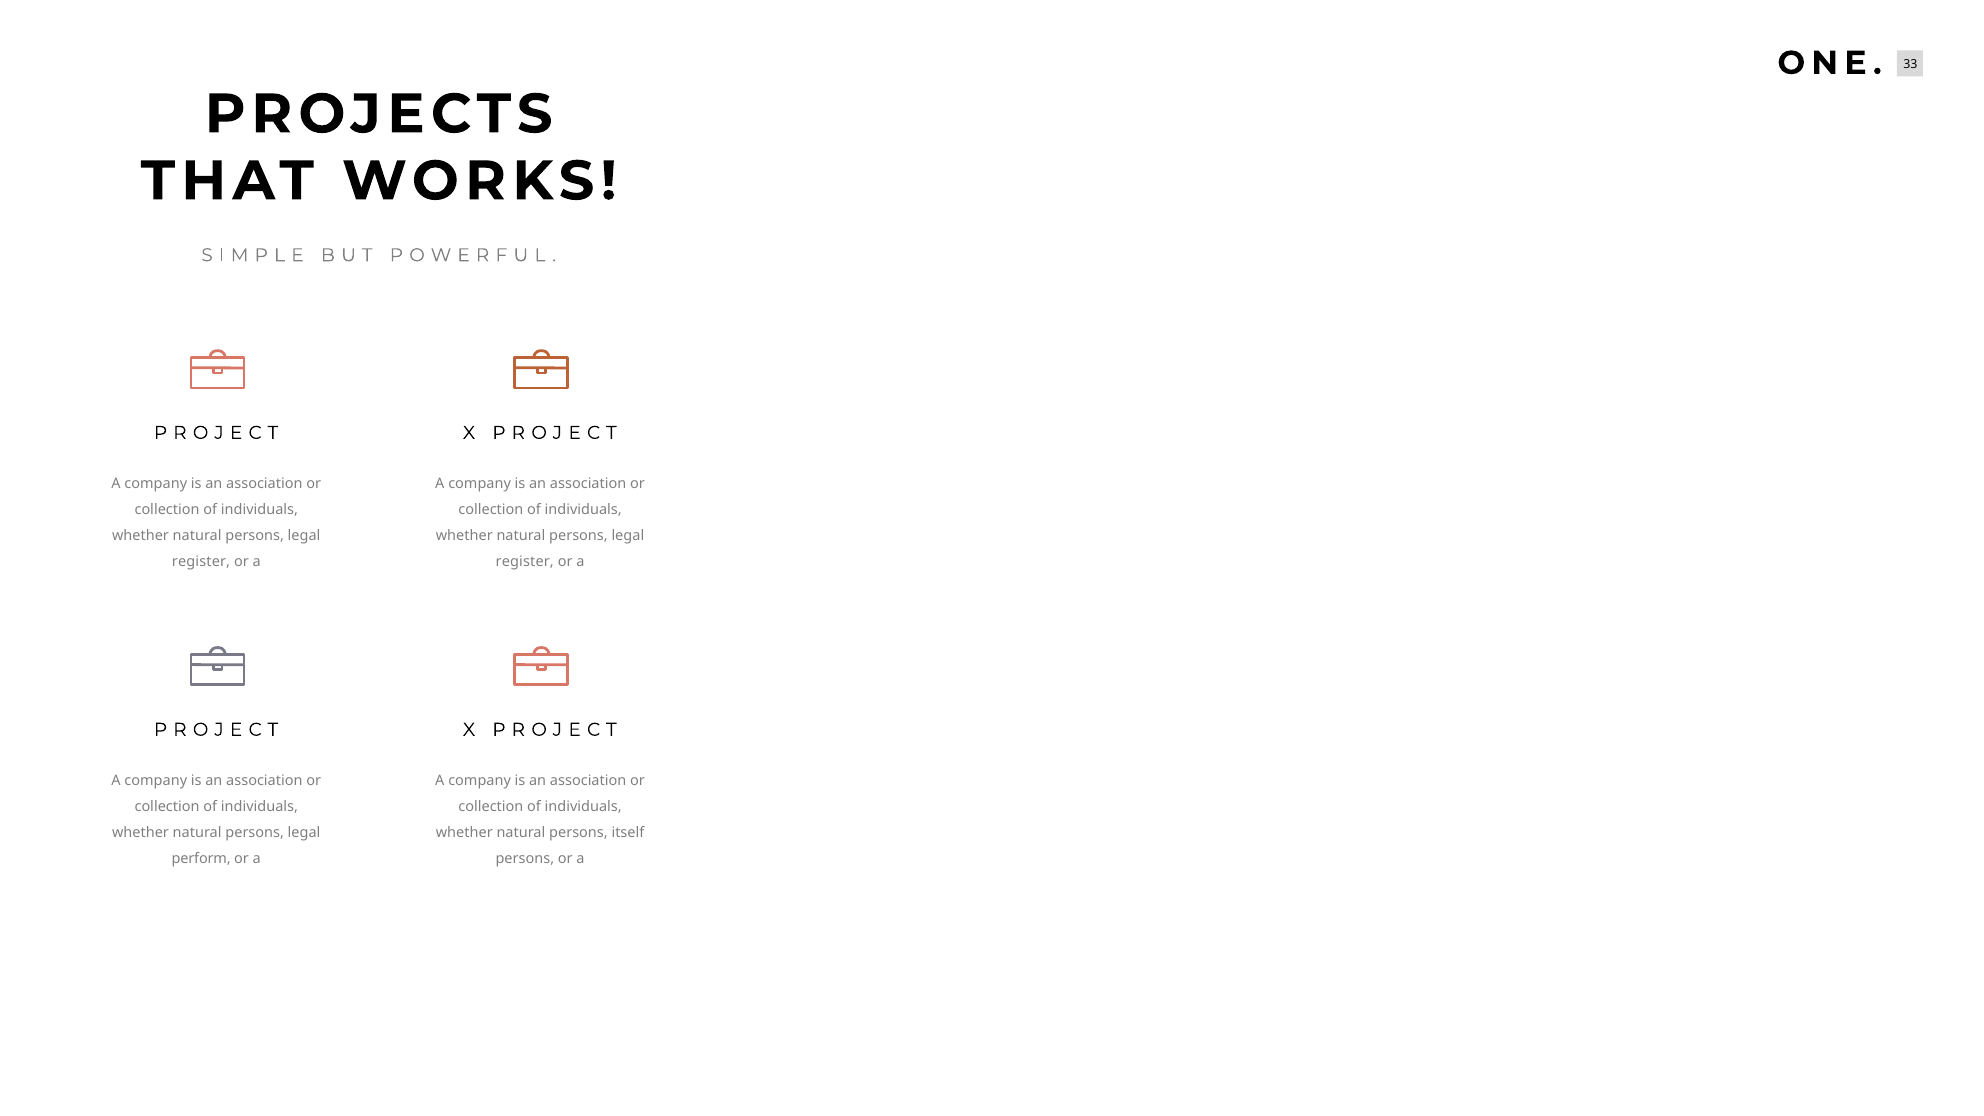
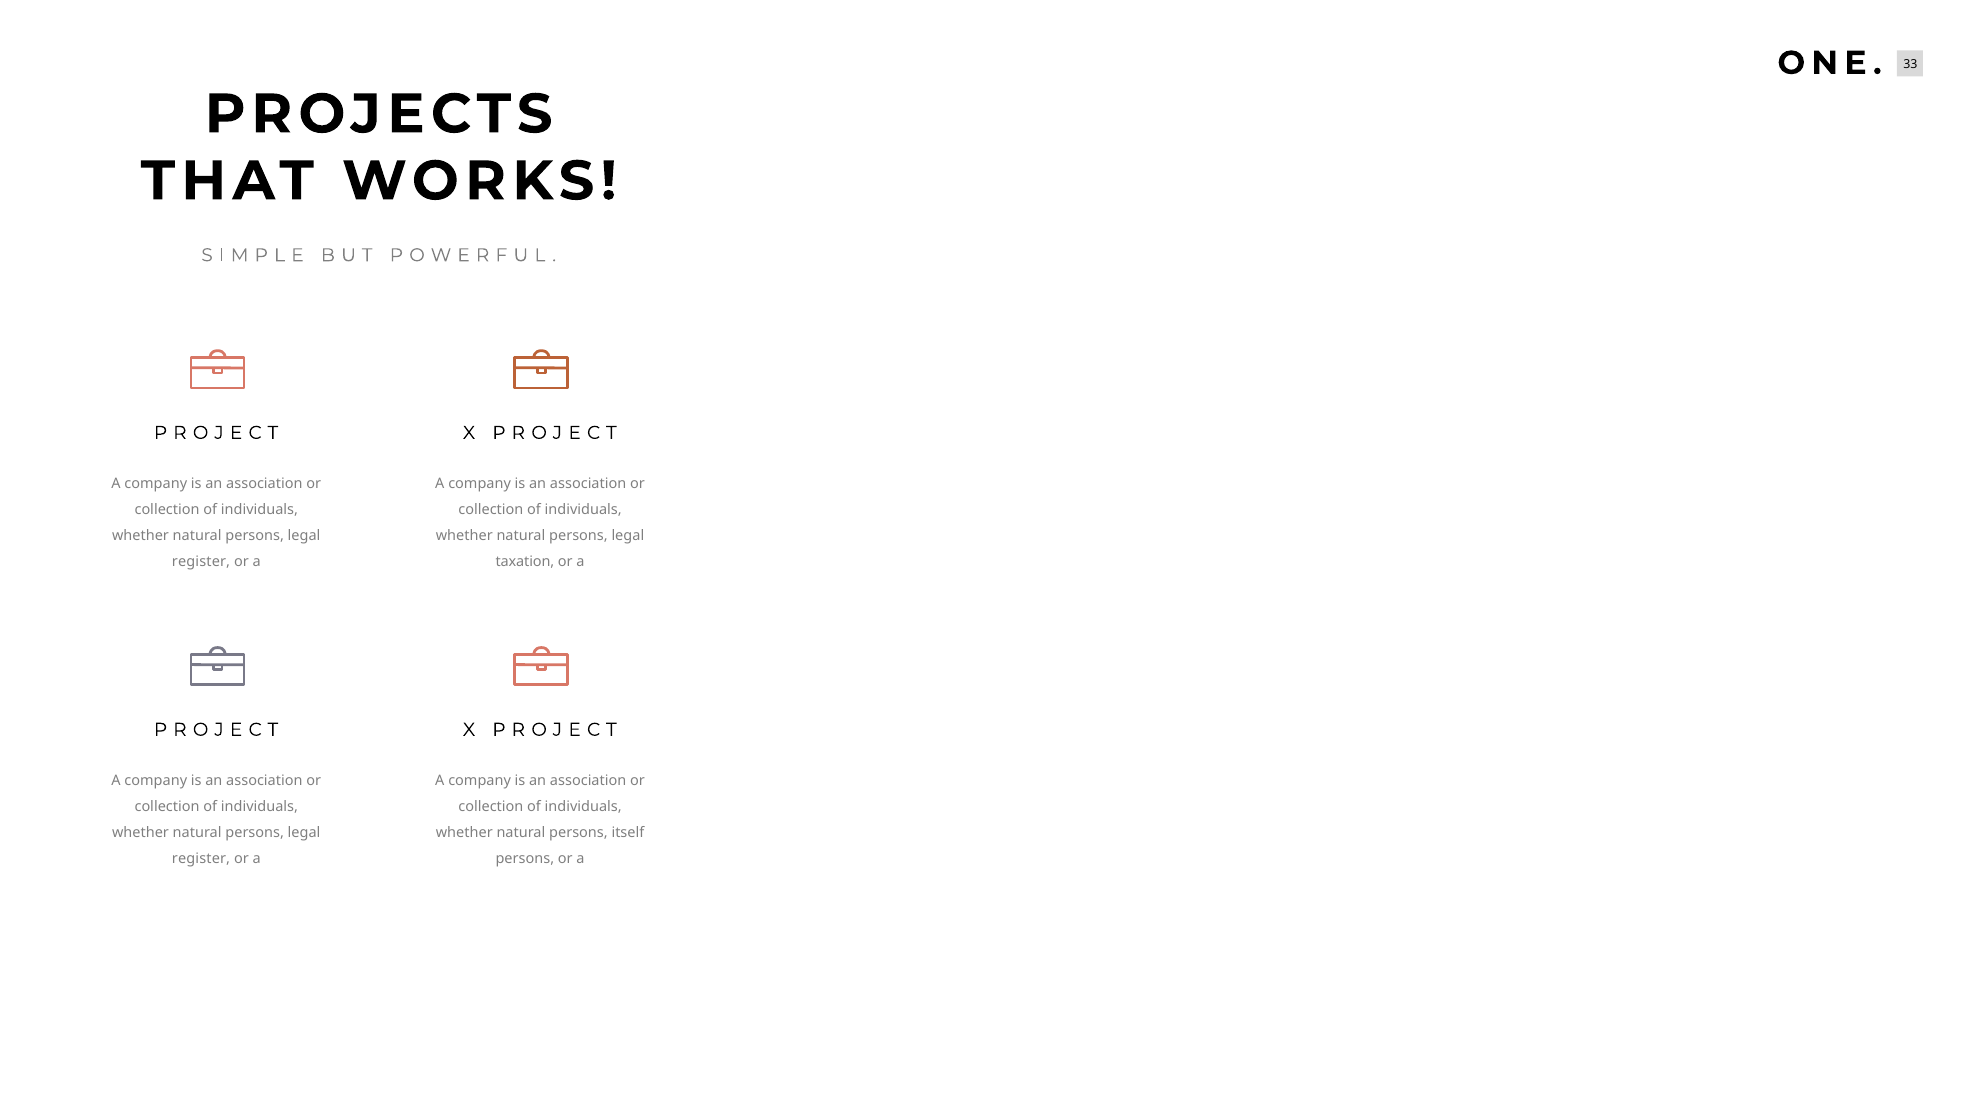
register at (525, 562): register -> taxation
perform at (201, 859): perform -> register
